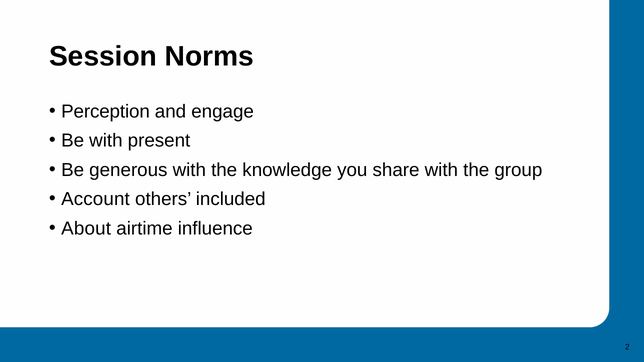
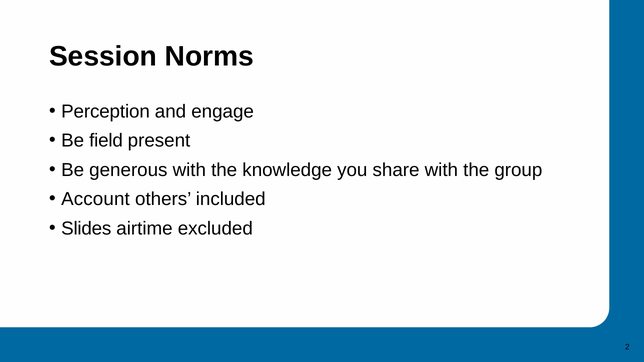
Be with: with -> field
About: About -> Slides
influence: influence -> excluded
